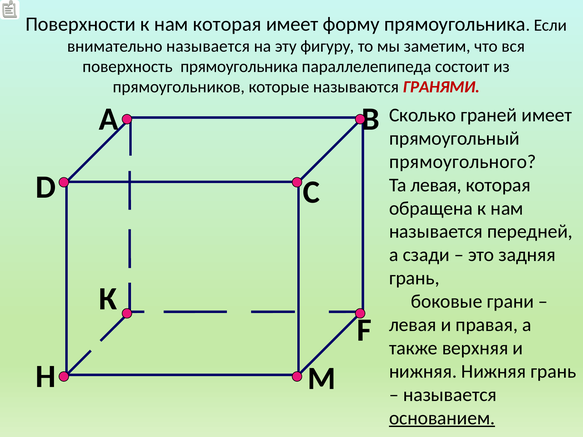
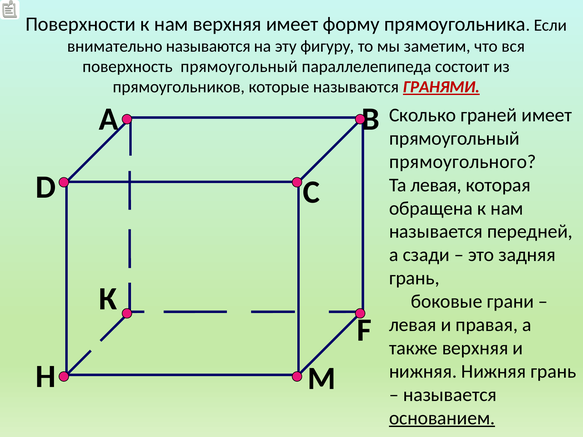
нам которая: которая -> верхняя
внимательно называется: называется -> называются
поверхность прямоугольника: прямоугольника -> прямоугольный
ГРАНЯМИ underline: none -> present
